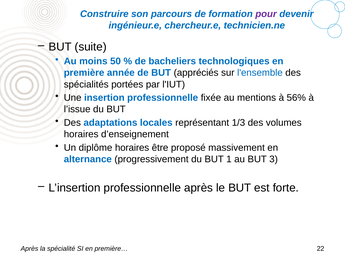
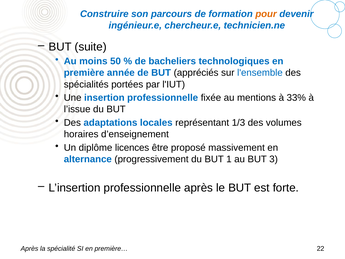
pour colour: purple -> orange
56%: 56% -> 33%
diplôme horaires: horaires -> licences
